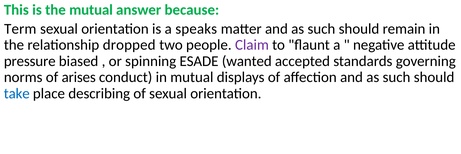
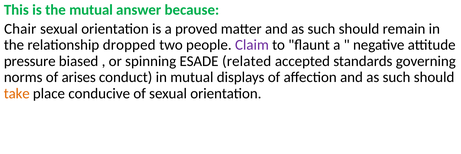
Term: Term -> Chair
speaks: speaks -> proved
wanted: wanted -> related
take colour: blue -> orange
describing: describing -> conducive
